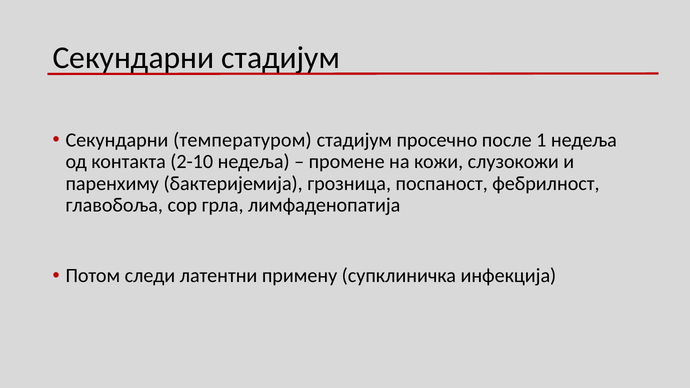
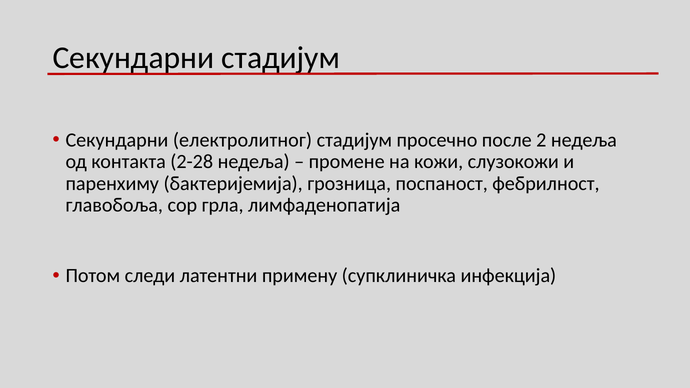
температуром: температуром -> електролитног
1: 1 -> 2
2-10: 2-10 -> 2-28
